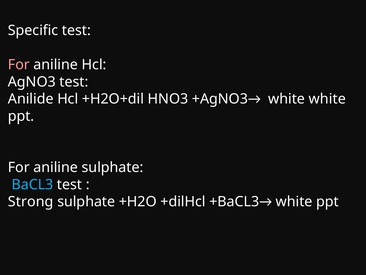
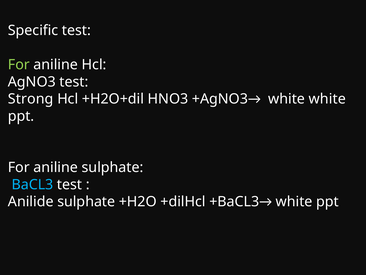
For at (19, 65) colour: pink -> light green
Anilide: Anilide -> Strong
Strong: Strong -> Anilide
